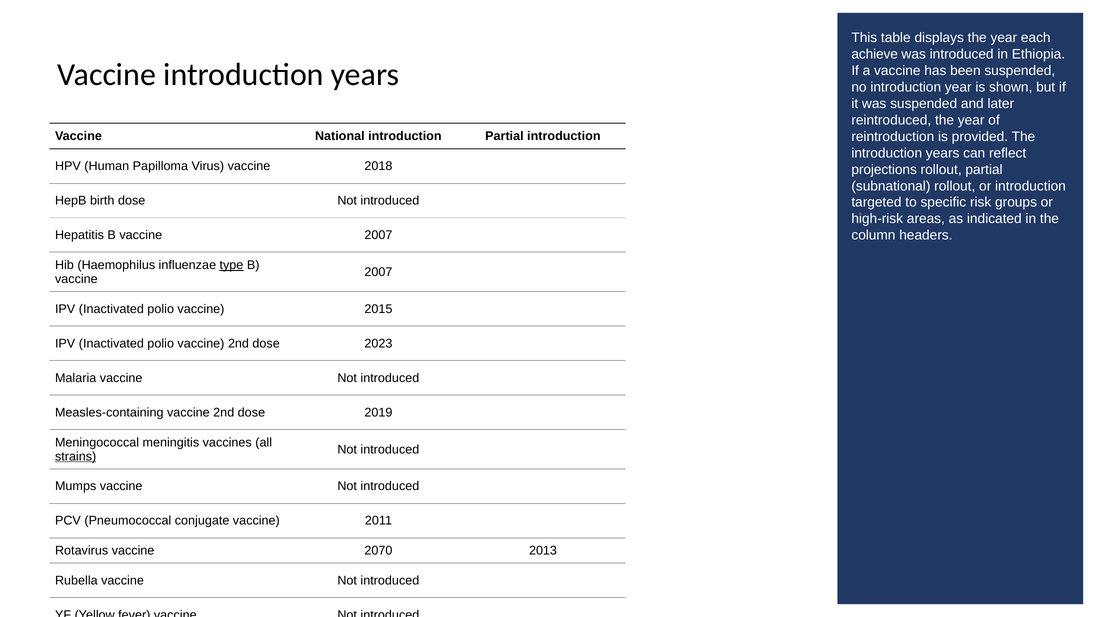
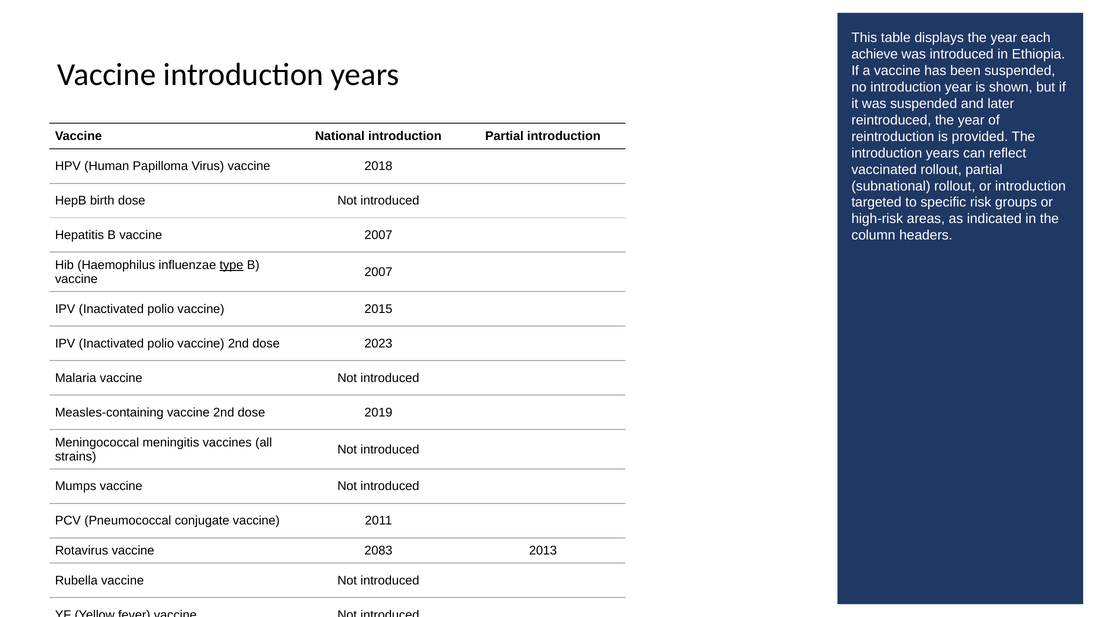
projections: projections -> vaccinated
strains underline: present -> none
2070: 2070 -> 2083
